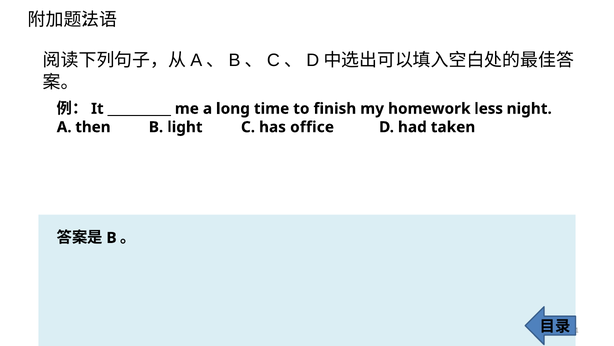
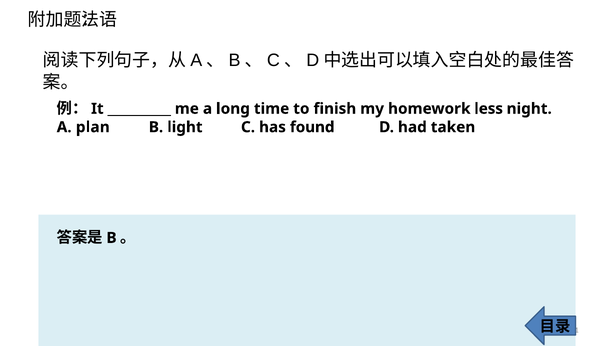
then: then -> plan
office: office -> found
